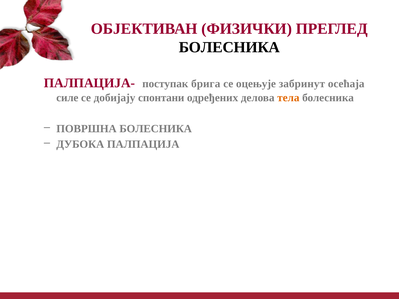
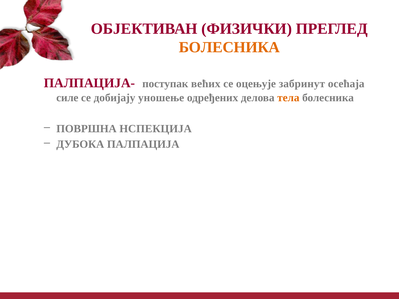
БОЛЕСНИКА at (229, 47) colour: black -> orange
брига: брига -> већих
спонтани: спонтани -> уношење
ПОВРШНА БОЛЕСНИКА: БОЛЕСНИКА -> НСПЕКЦИЈА
